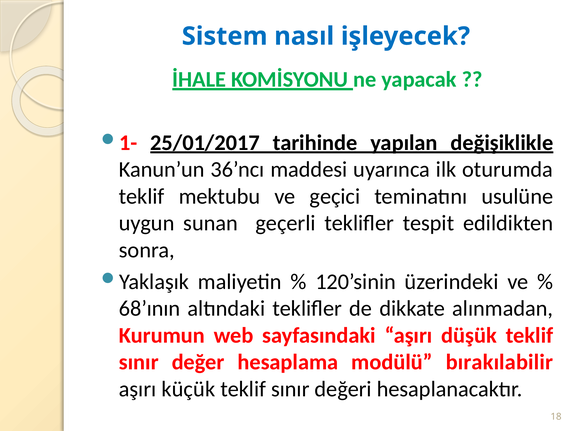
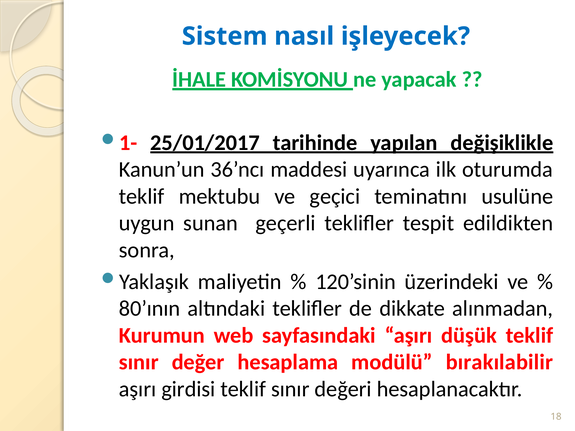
68’ının: 68’ının -> 80’ının
küçük: küçük -> girdisi
